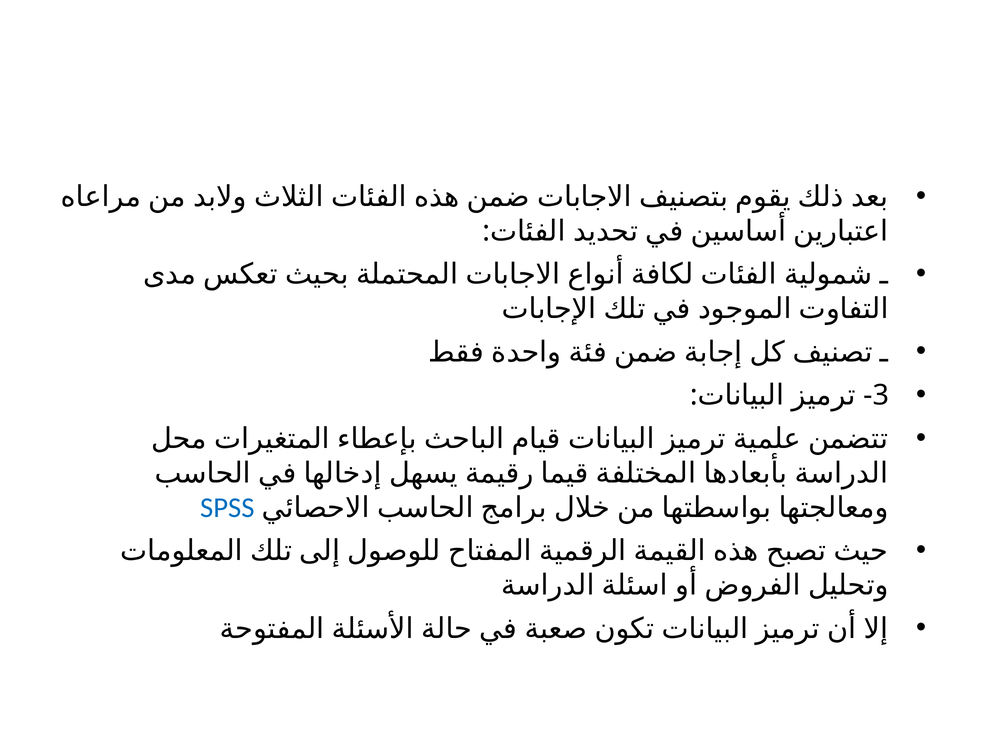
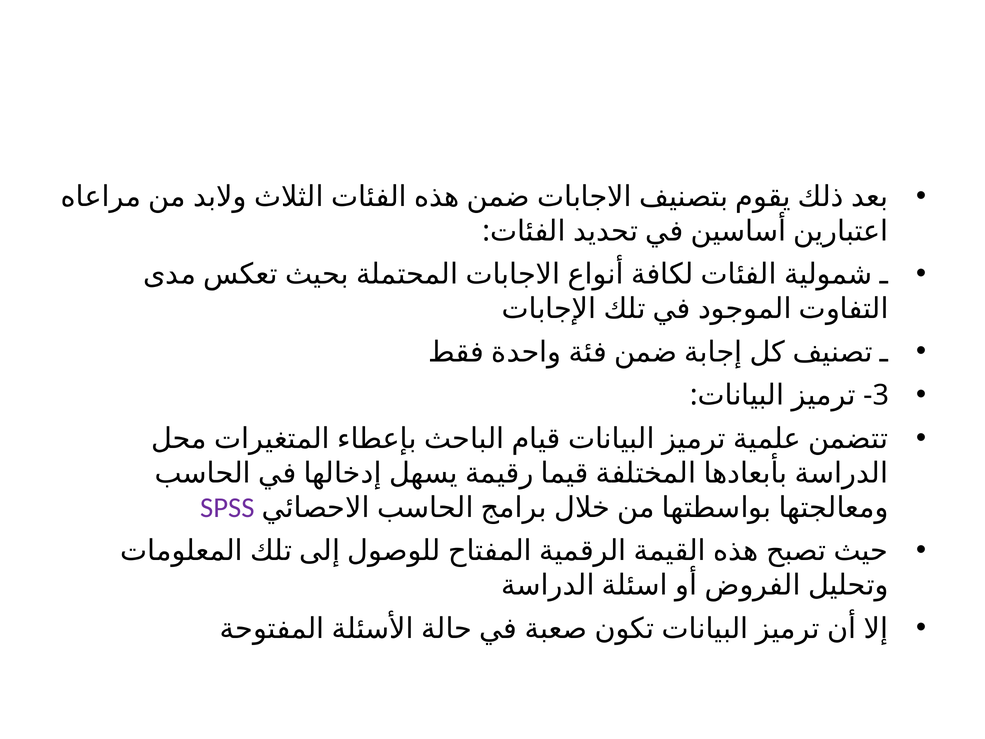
SPSS colour: blue -> purple
